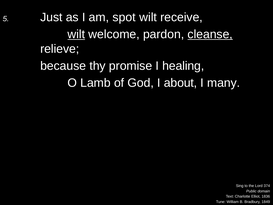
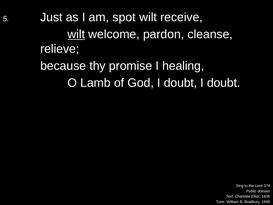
cleanse underline: present -> none
God I about: about -> doubt
many at (224, 83): many -> doubt
